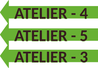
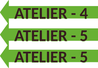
3 at (84, 57): 3 -> 5
